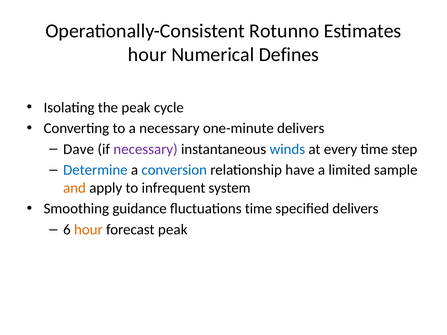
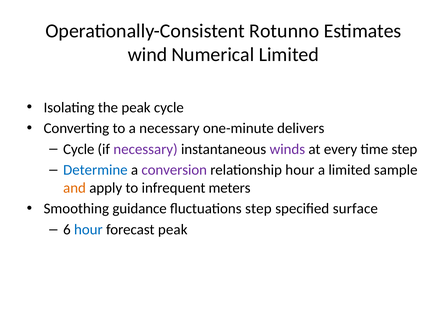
hour at (147, 55): hour -> wind
Numerical Defines: Defines -> Limited
Dave at (79, 149): Dave -> Cycle
winds colour: blue -> purple
conversion colour: blue -> purple
relationship have: have -> hour
system: system -> meters
fluctuations time: time -> step
specified delivers: delivers -> surface
hour at (88, 230) colour: orange -> blue
